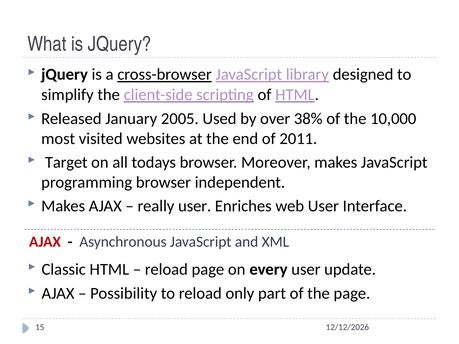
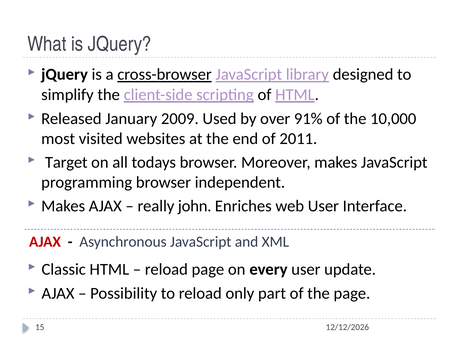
2005: 2005 -> 2009
38%: 38% -> 91%
really user: user -> john
